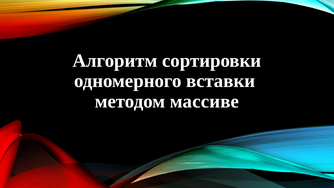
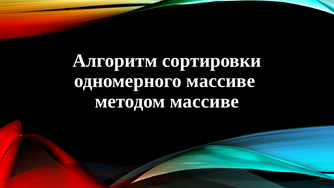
одномерного вставки: вставки -> массиве
